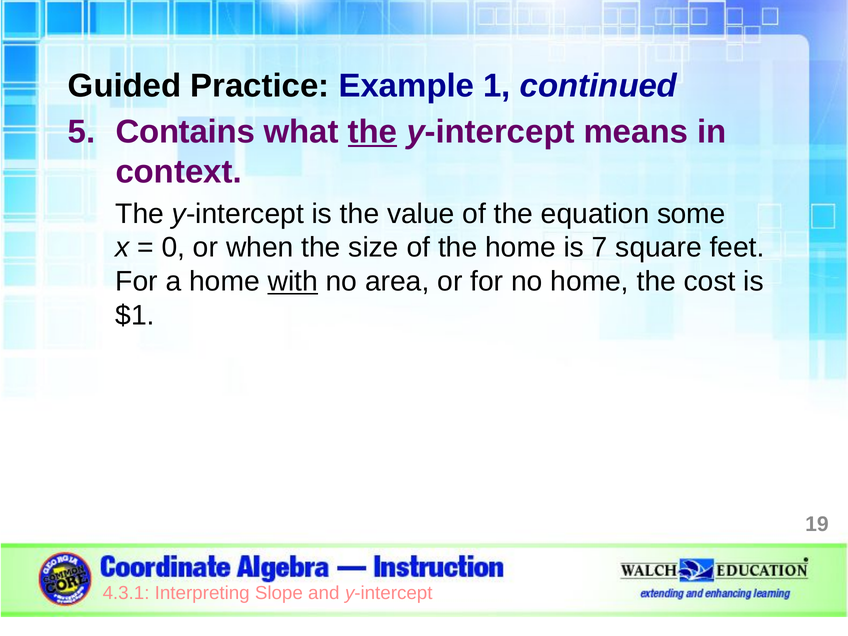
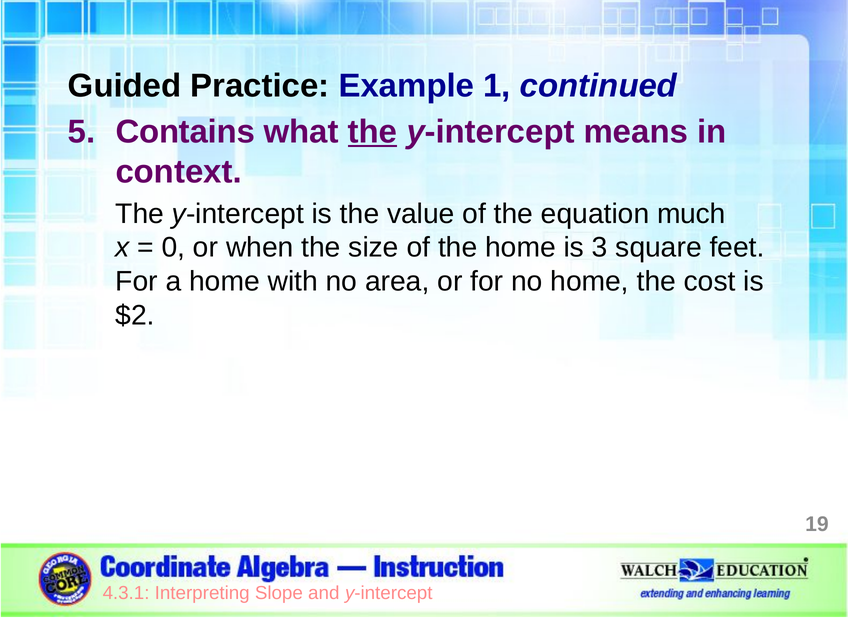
some: some -> much
7: 7 -> 3
with underline: present -> none
$1: $1 -> $2
